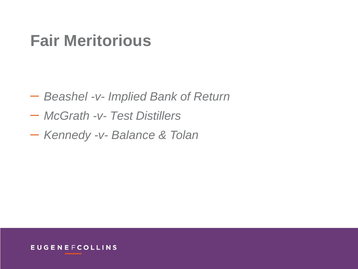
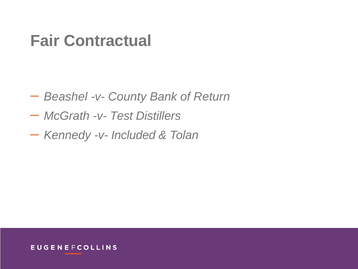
Meritorious: Meritorious -> Contractual
Implied: Implied -> County
Balance: Balance -> Included
